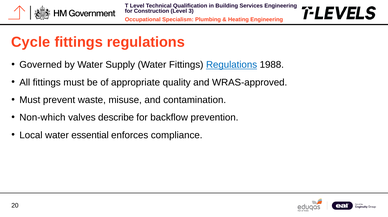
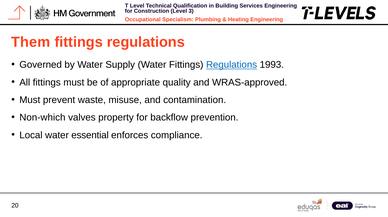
Cycle: Cycle -> Them
1988: 1988 -> 1993
describe: describe -> property
